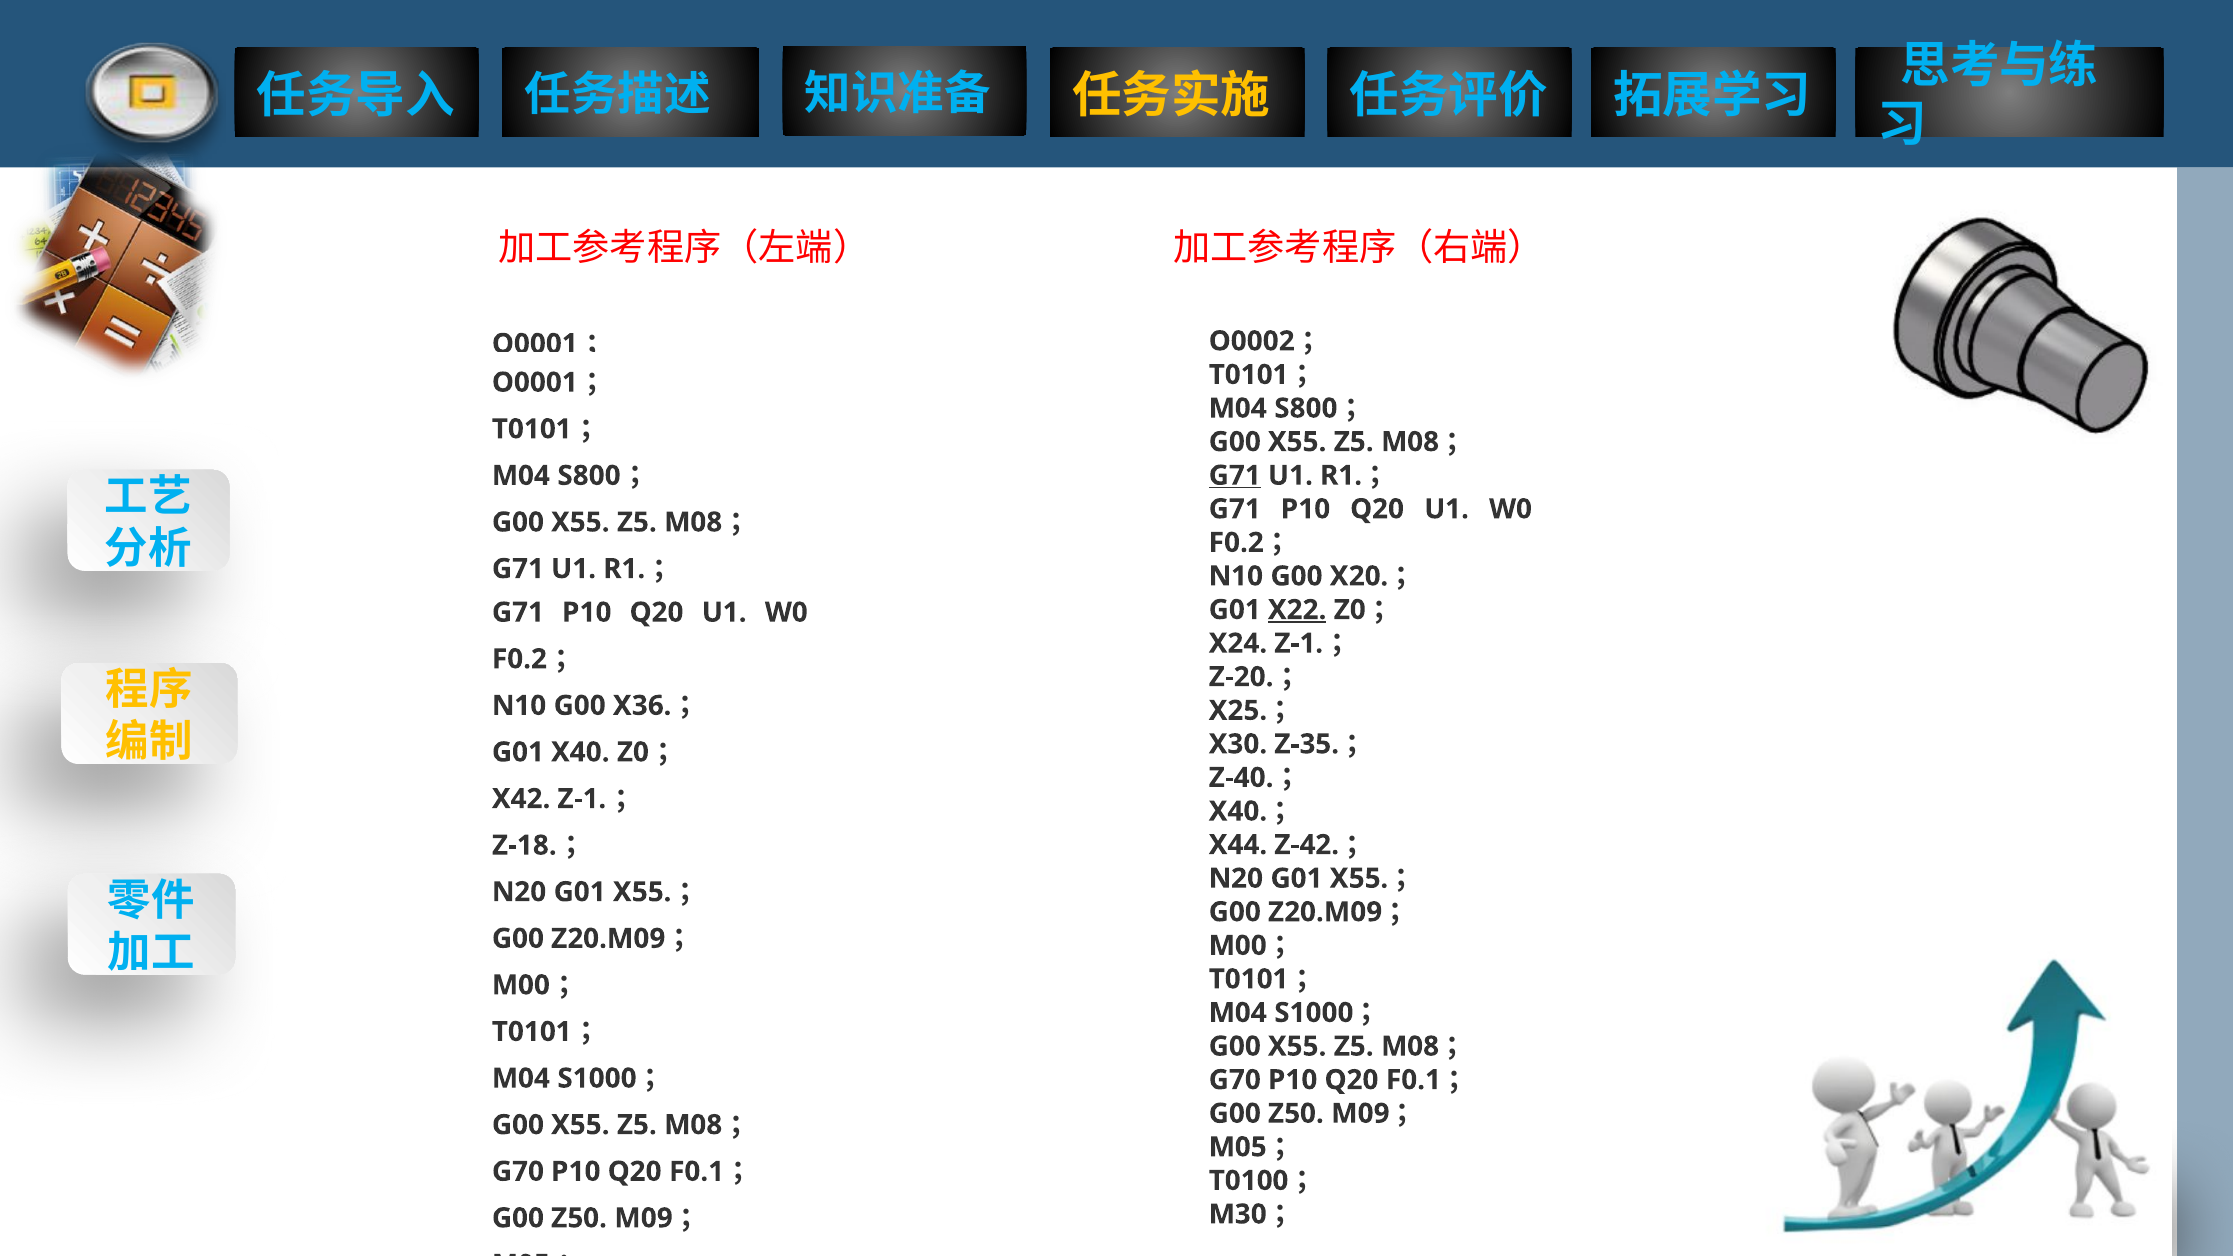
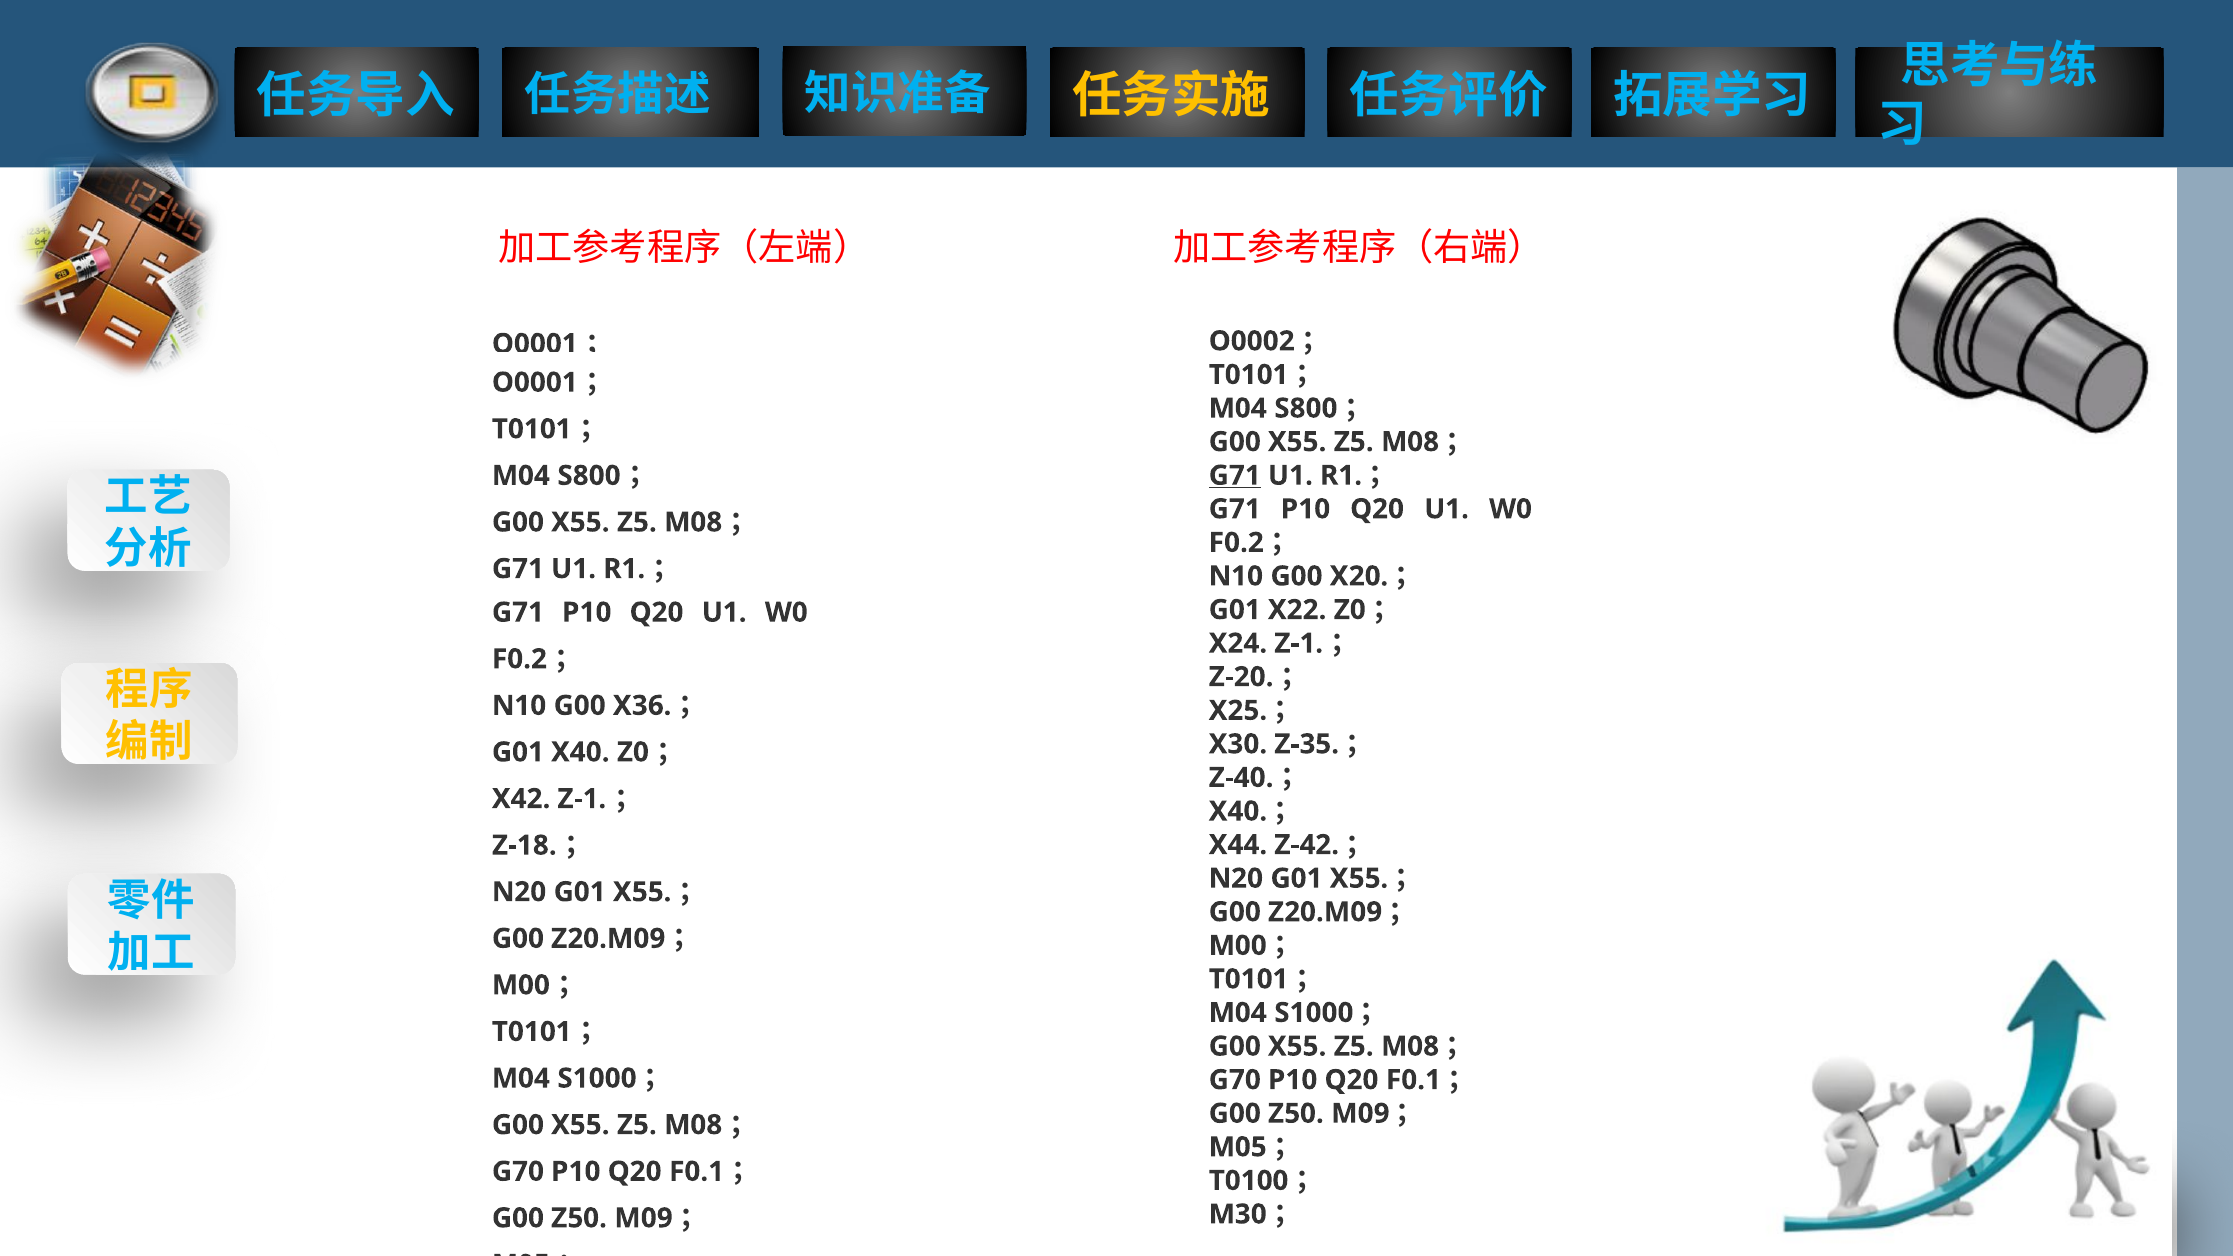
X22 underline: present -> none
